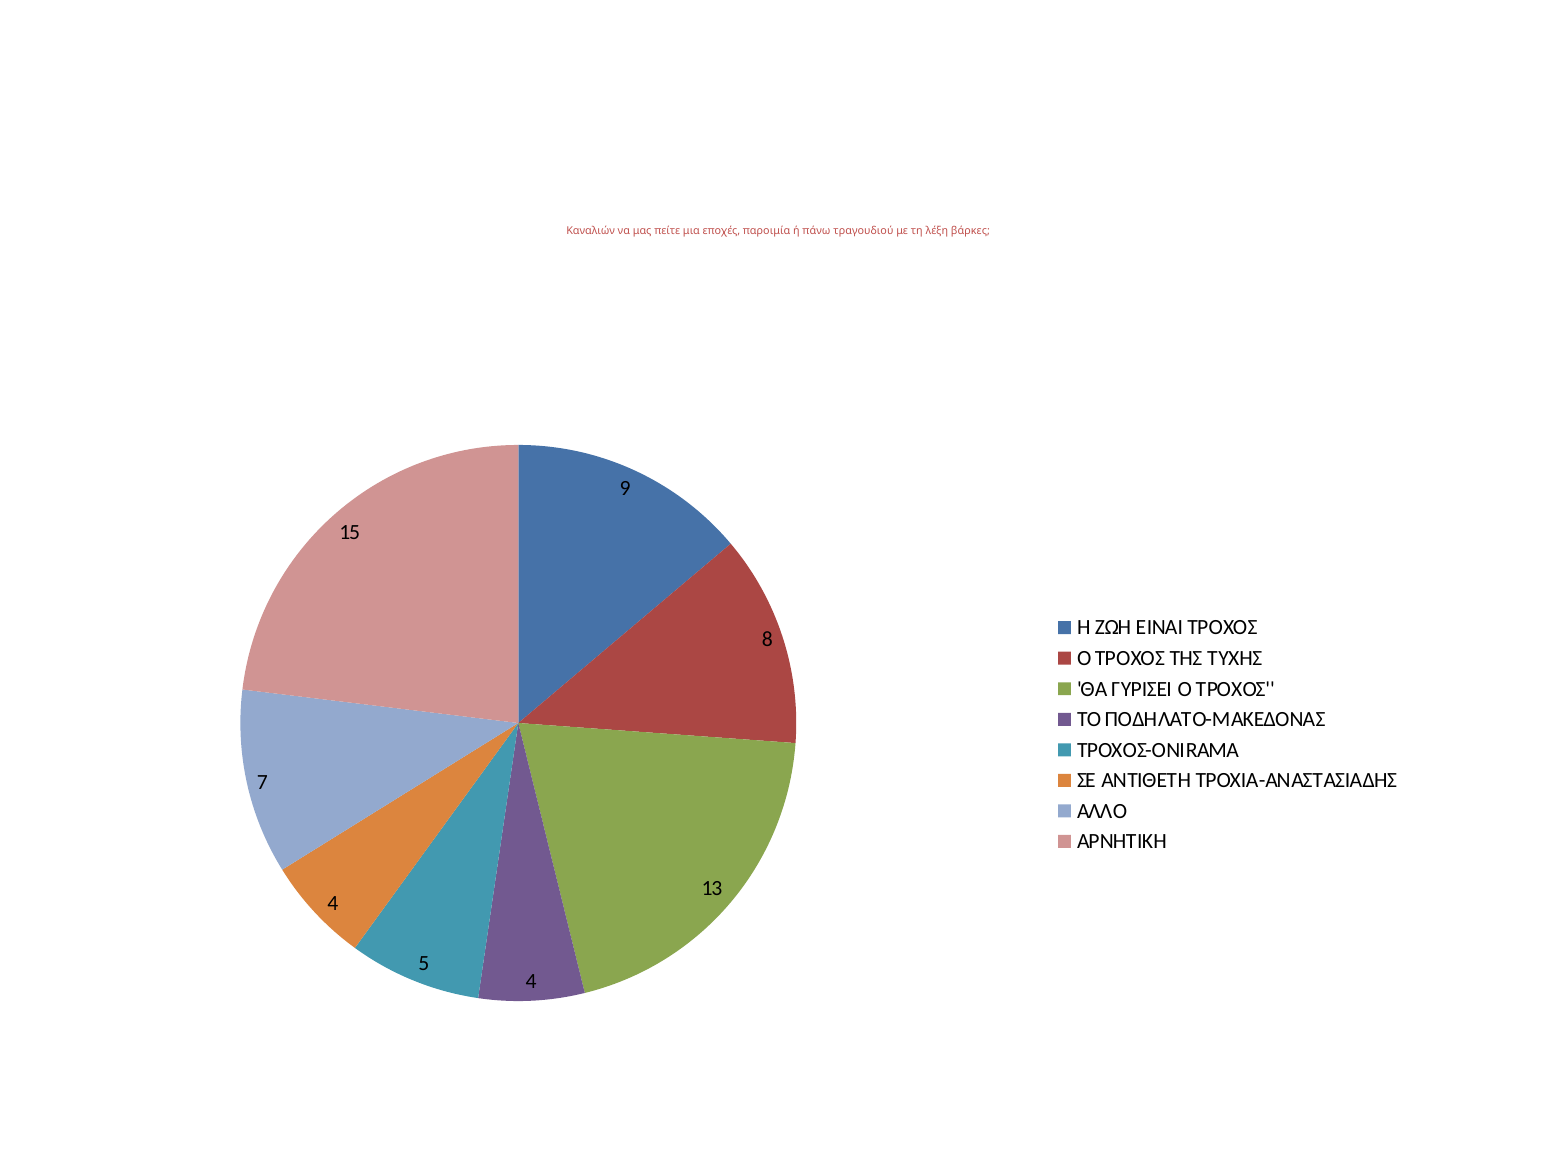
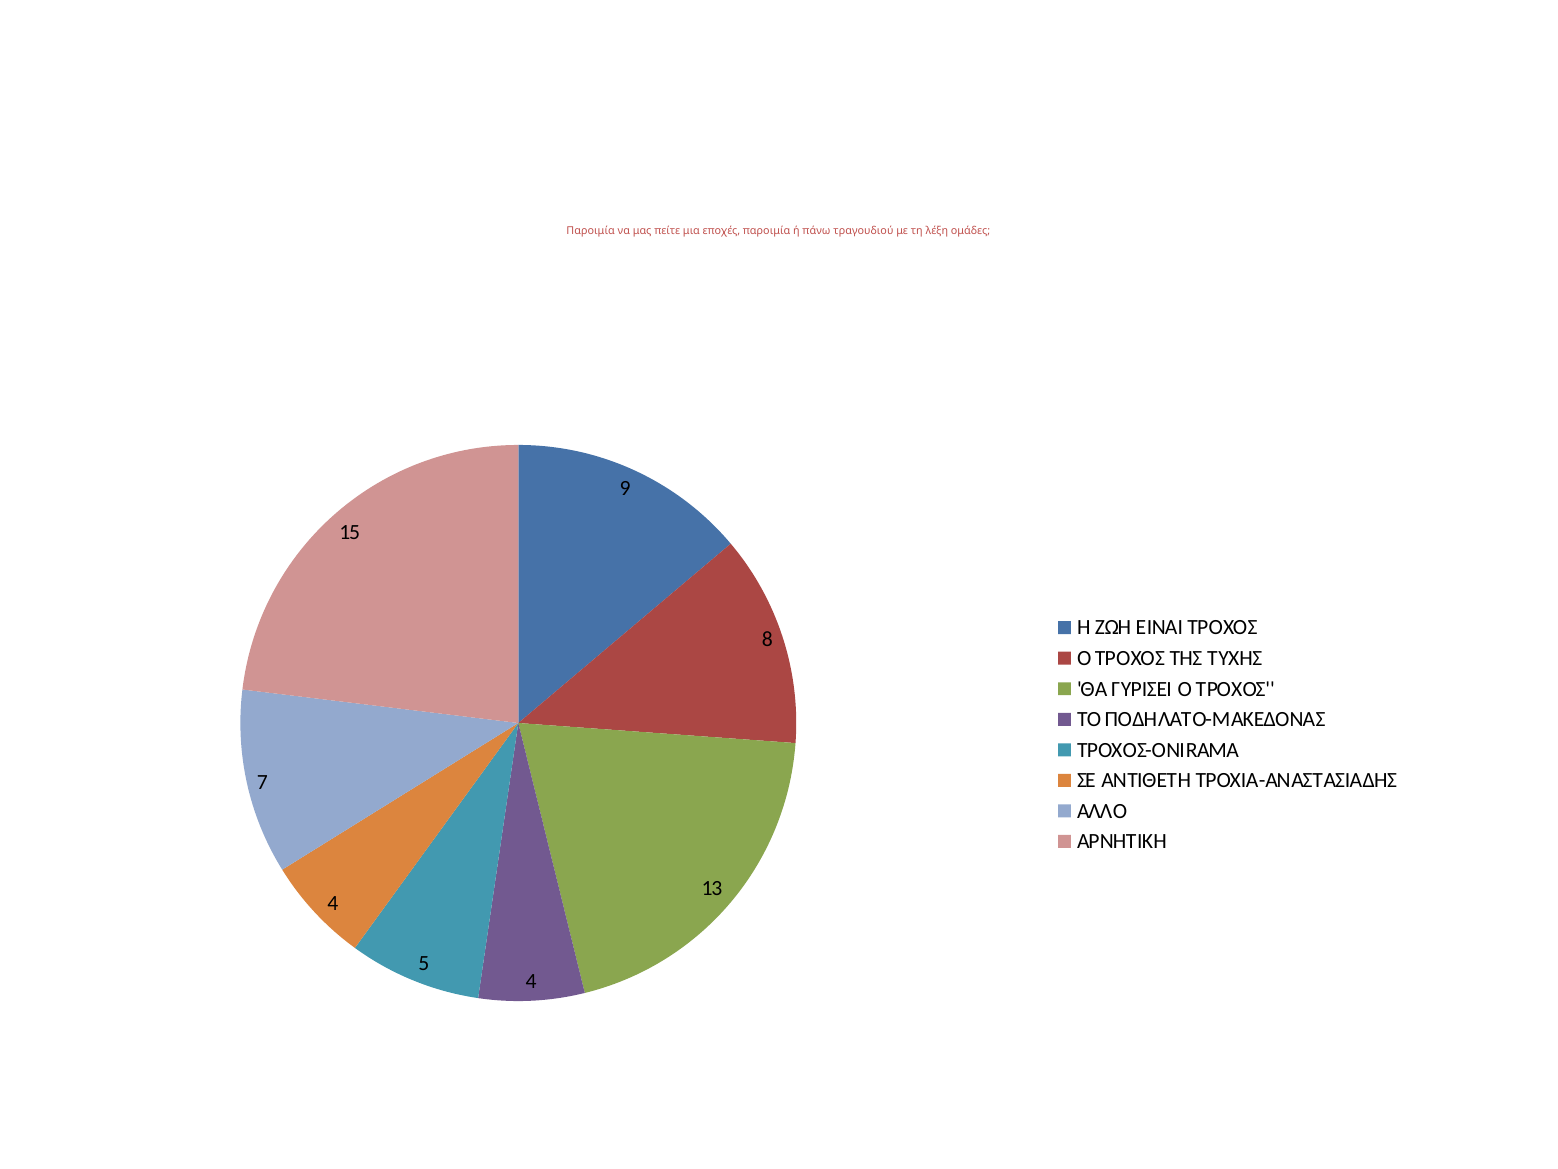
Καναλιών at (591, 231): Καναλιών -> Παροιμία
βάρκες: βάρκες -> ομάδες
